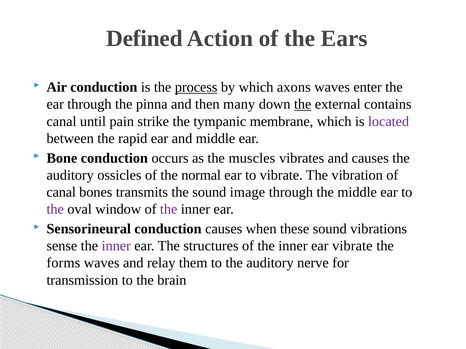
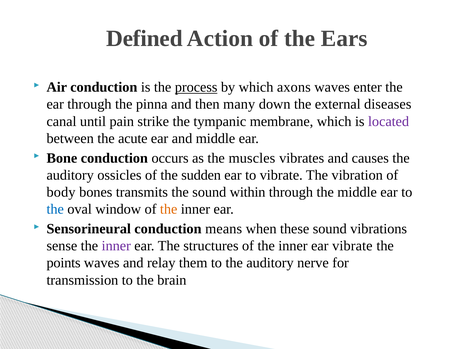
the at (303, 104) underline: present -> none
contains: contains -> diseases
rapid: rapid -> acute
normal: normal -> sudden
canal at (61, 192): canal -> body
image: image -> within
the at (55, 209) colour: purple -> blue
the at (169, 209) colour: purple -> orange
conduction causes: causes -> means
forms: forms -> points
